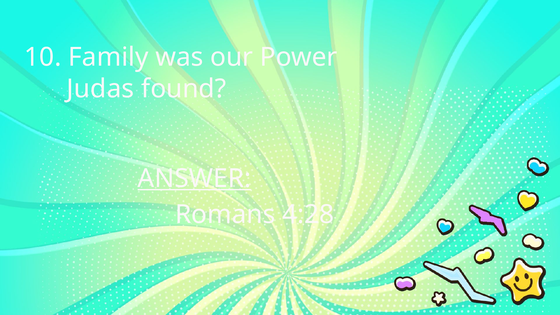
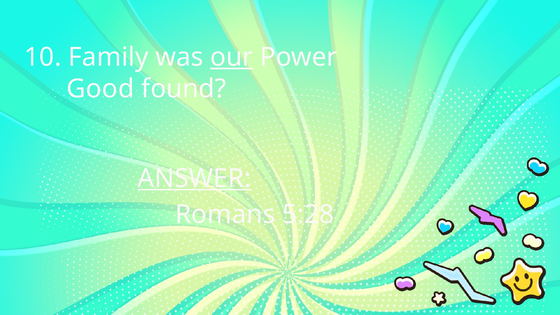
our underline: none -> present
Judas: Judas -> Good
4:28: 4:28 -> 5:28
